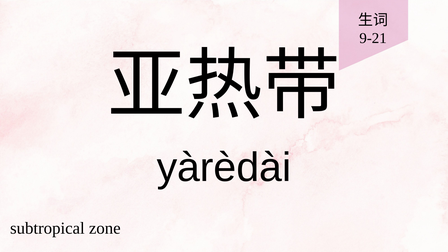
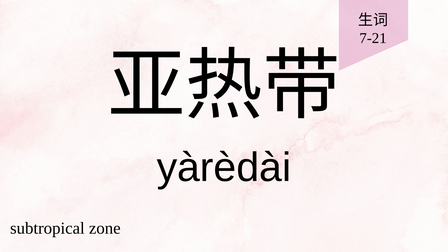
9-21: 9-21 -> 7-21
